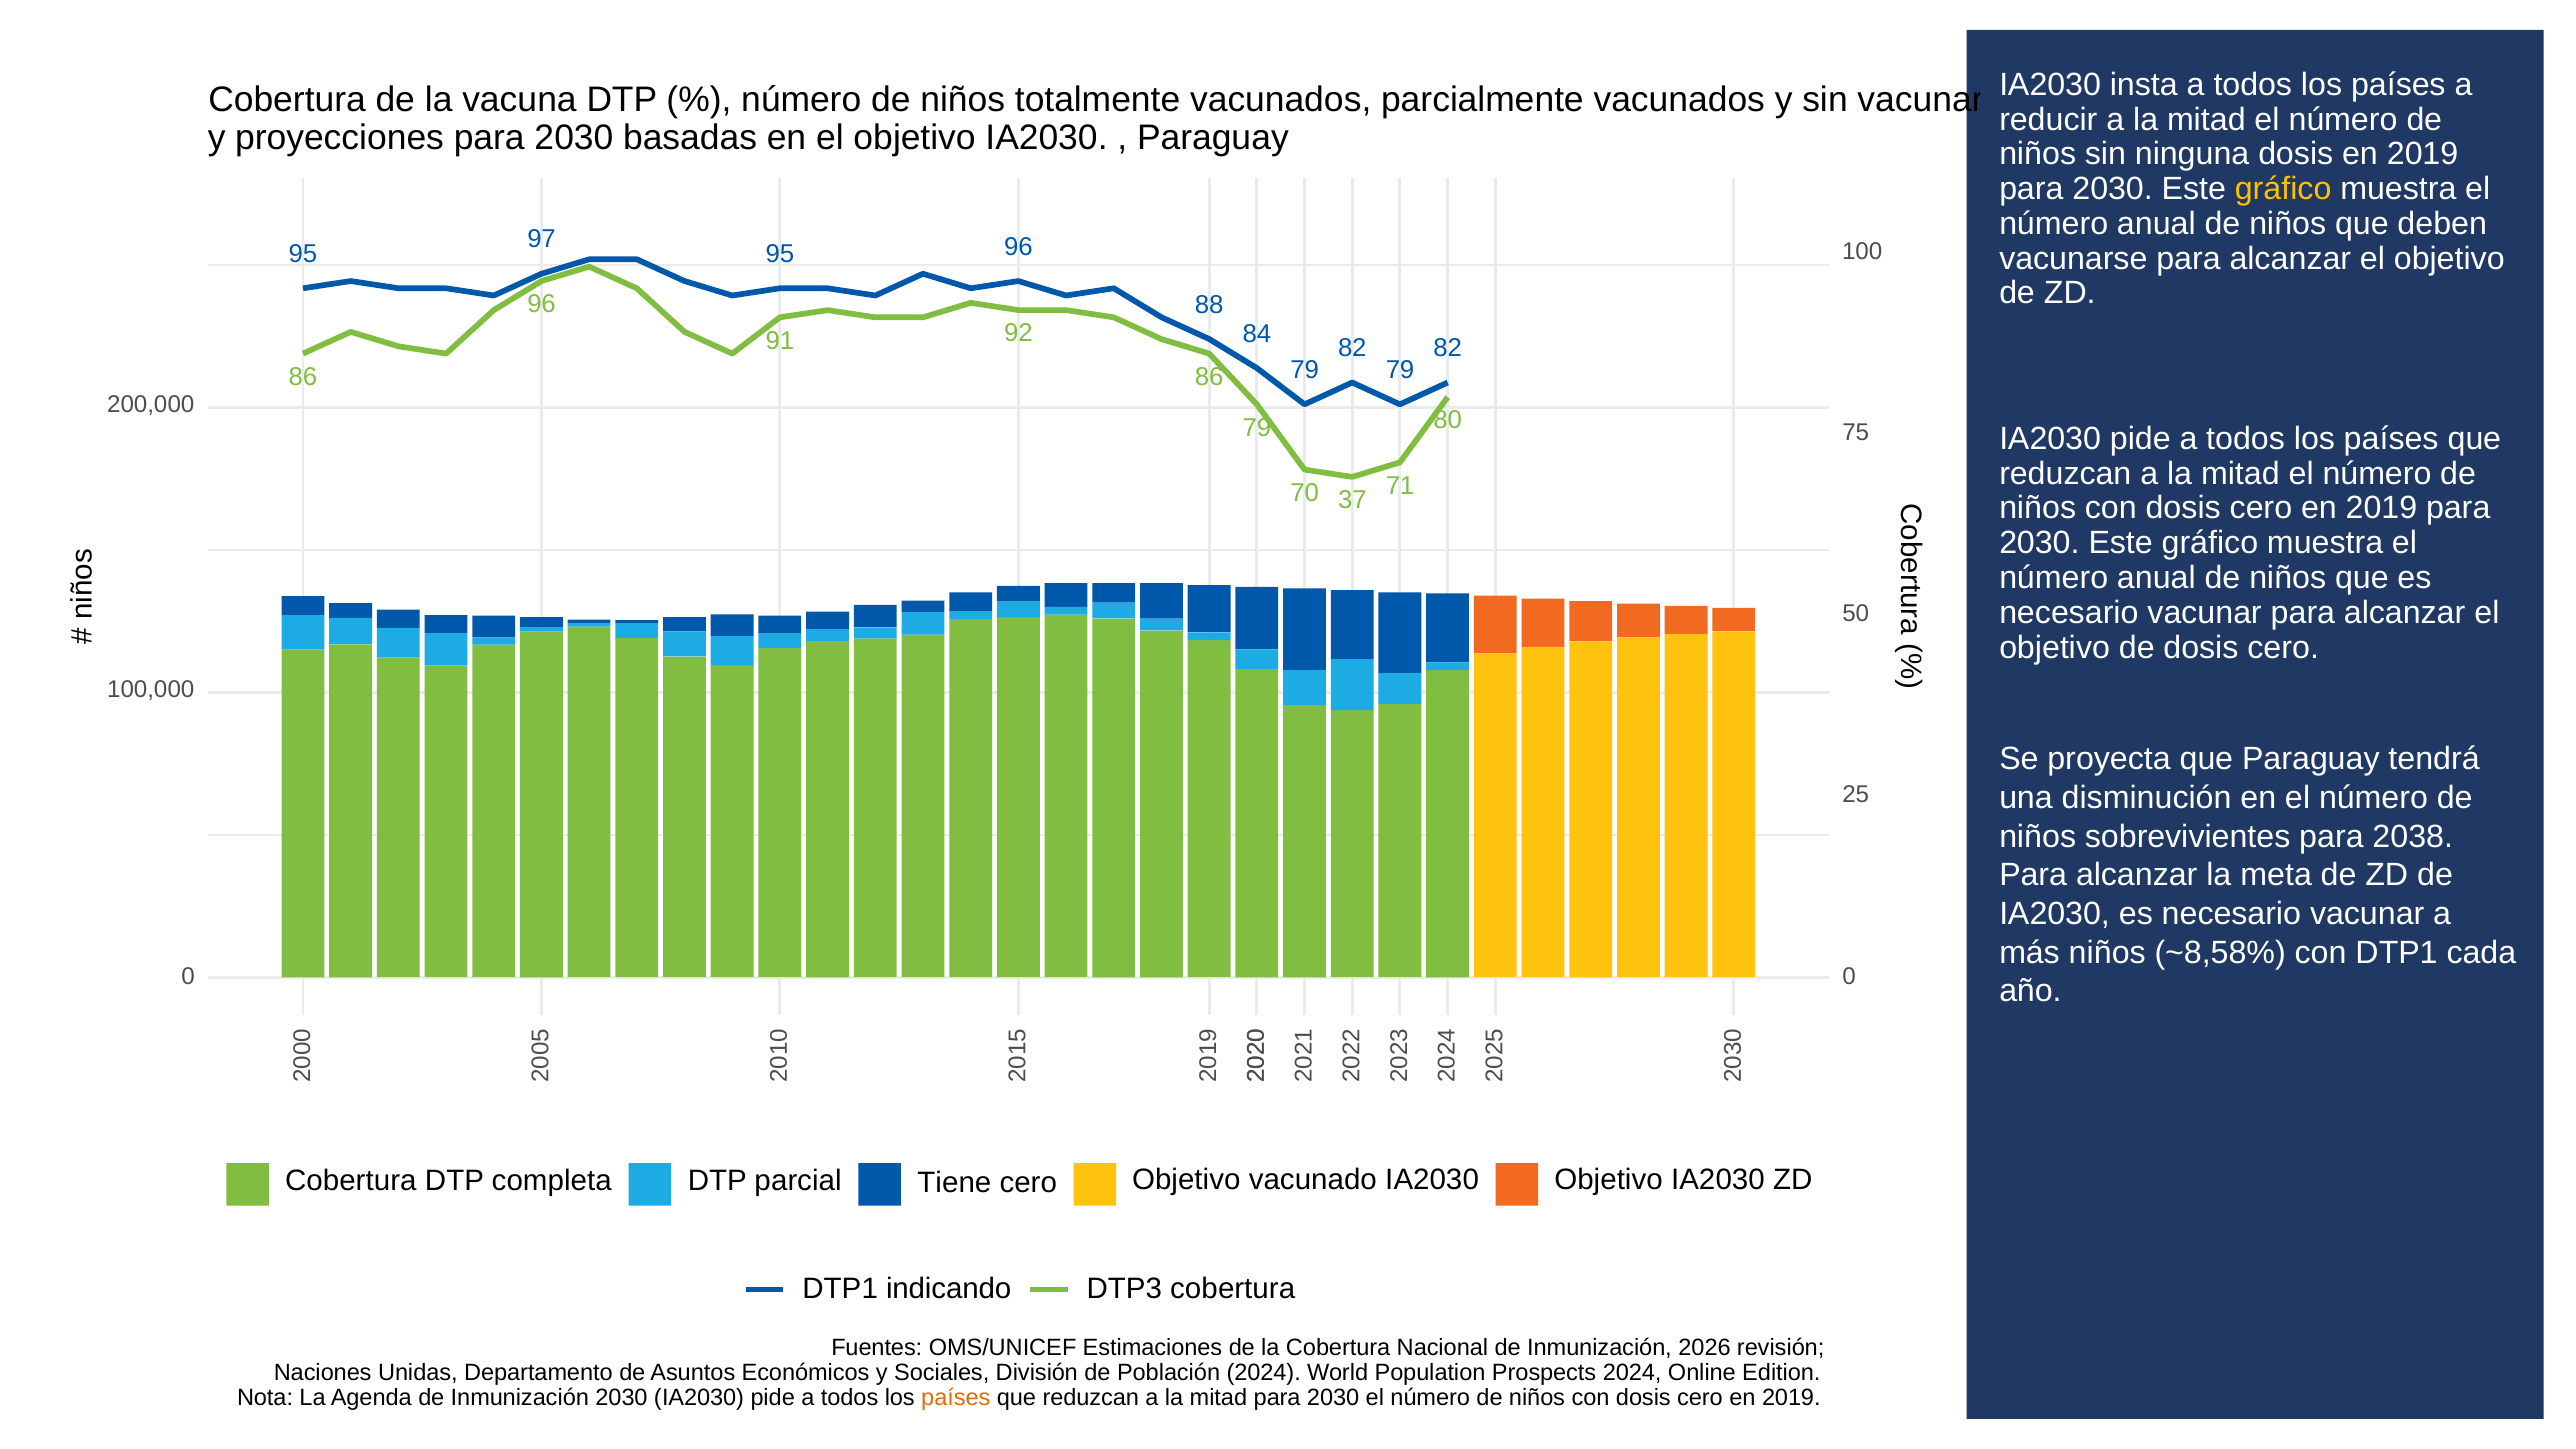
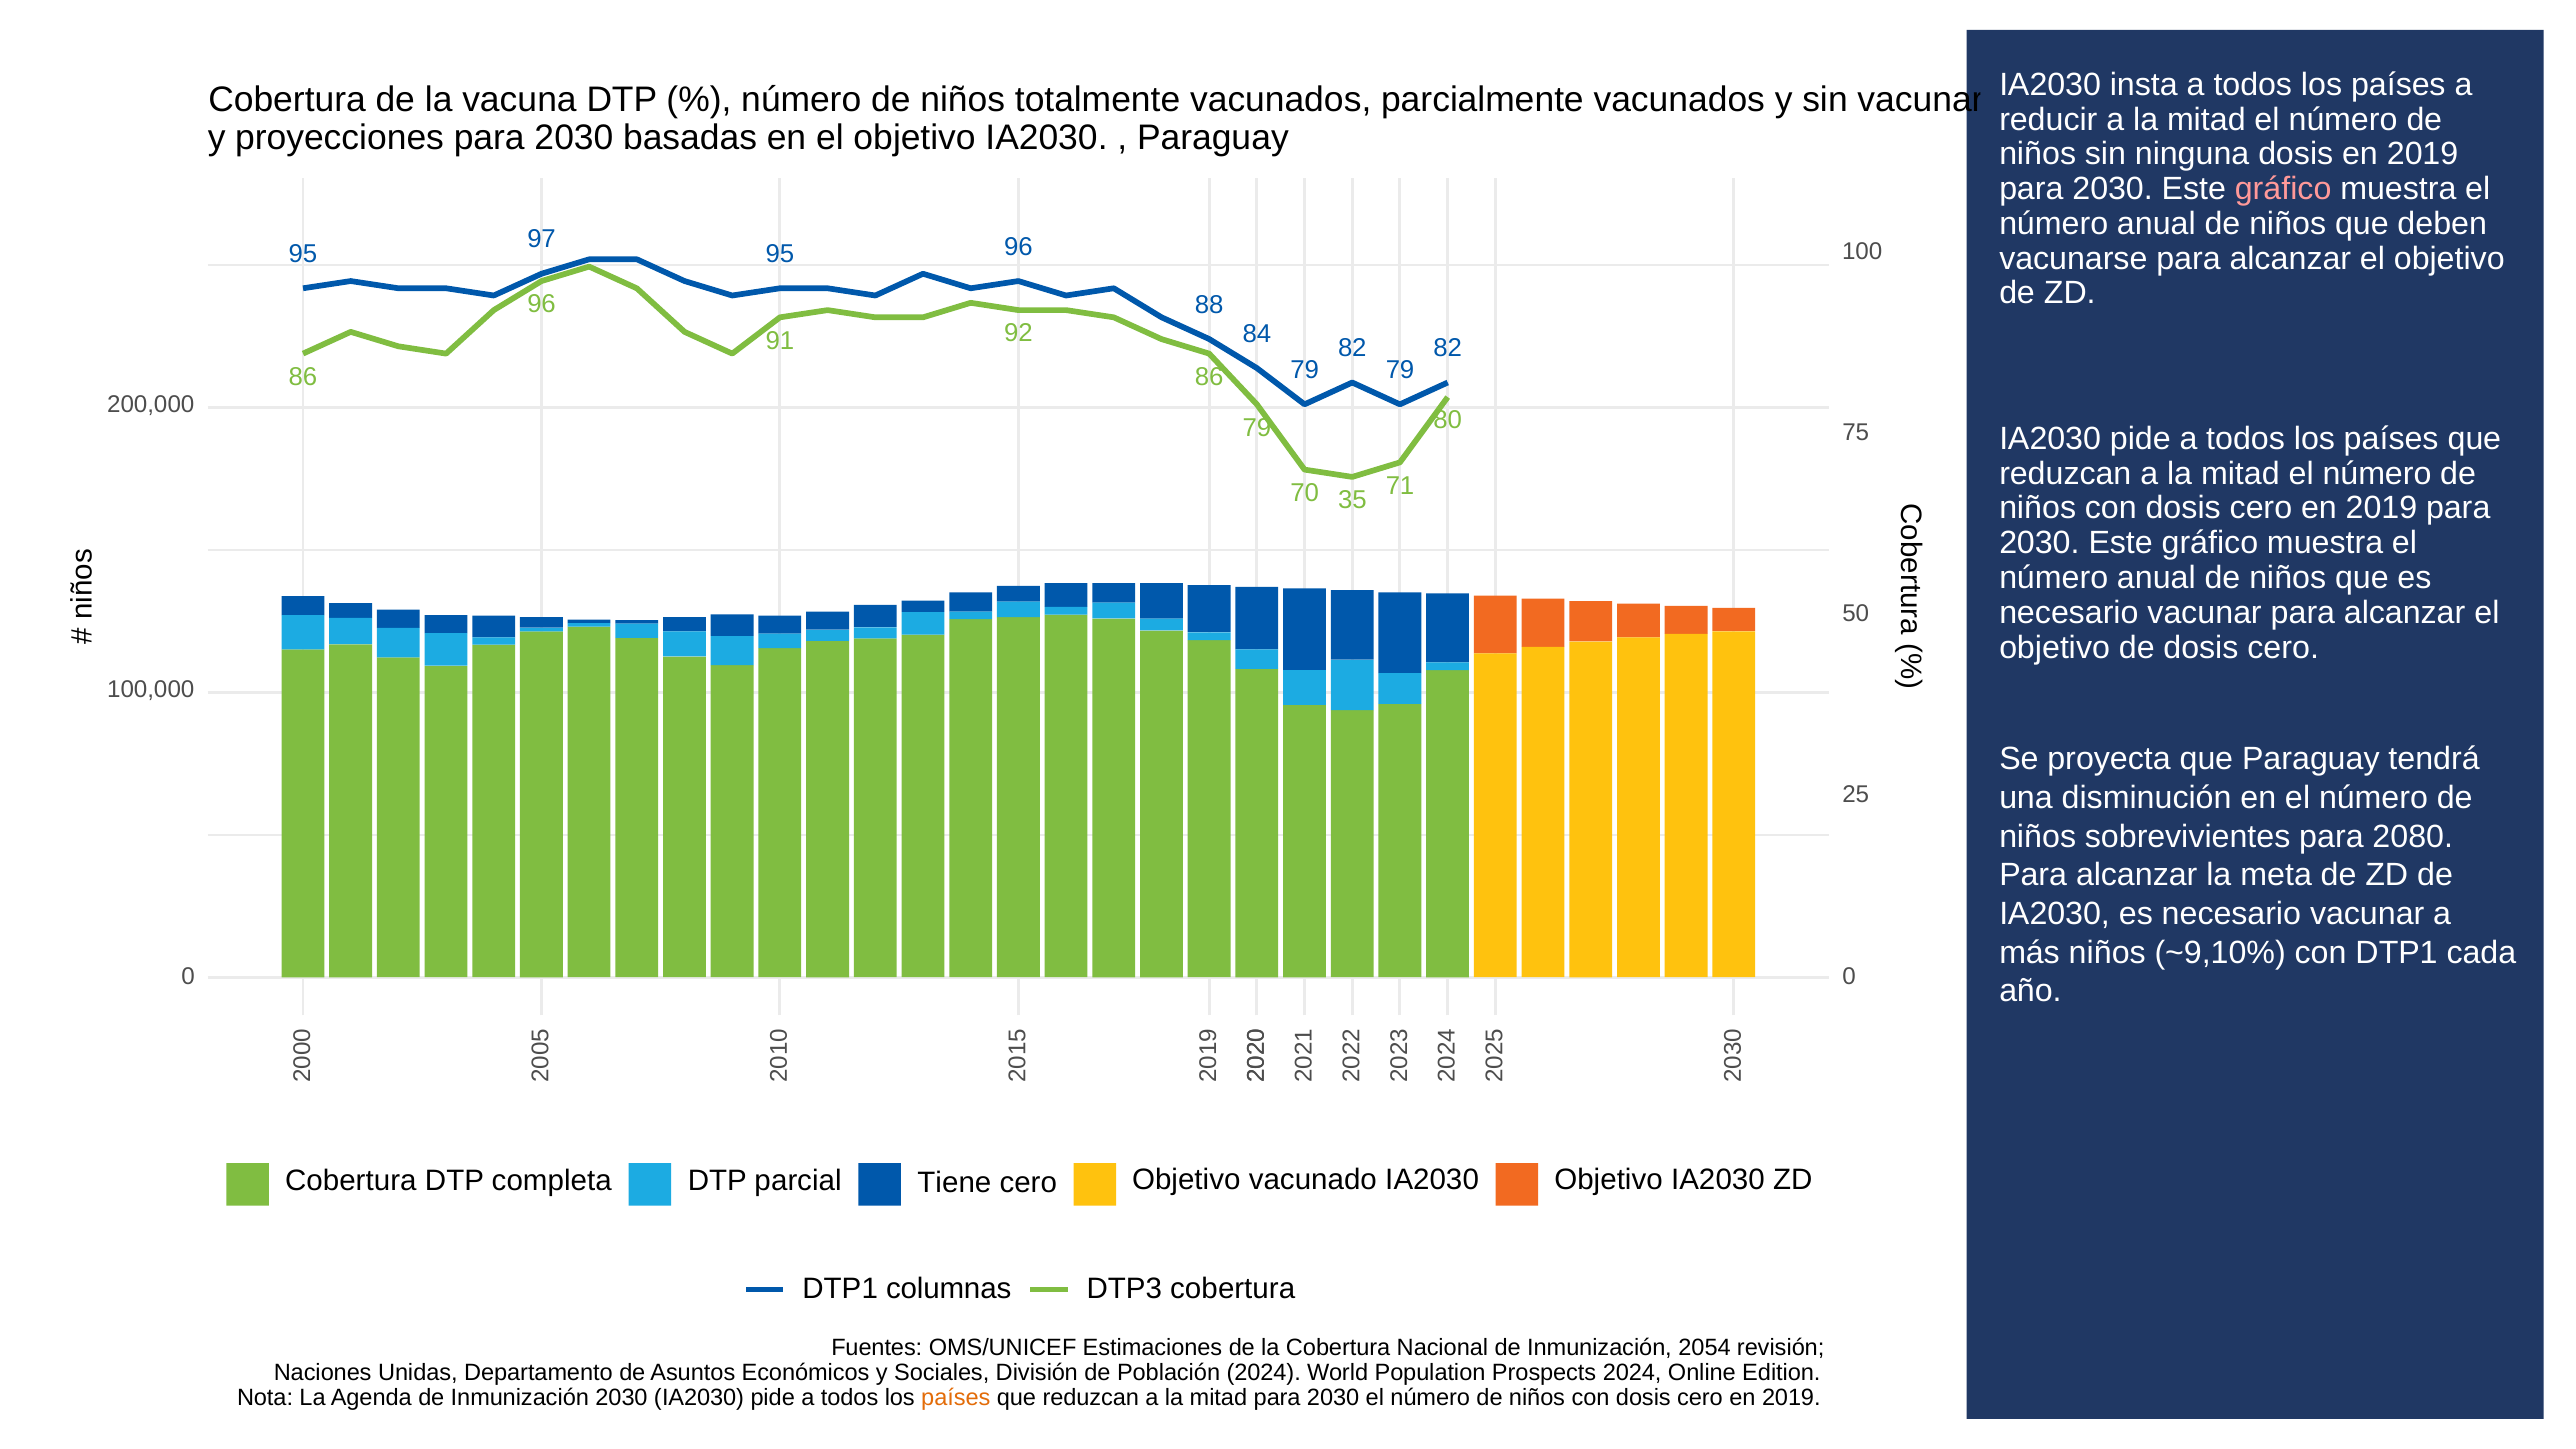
gráfico at (2283, 189) colour: yellow -> pink
37: 37 -> 35
2038: 2038 -> 2080
~8,58%: ~8,58% -> ~9,10%
indicando: indicando -> columnas
2026: 2026 -> 2054
